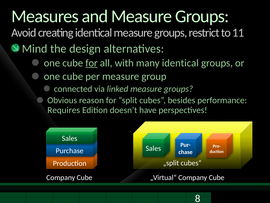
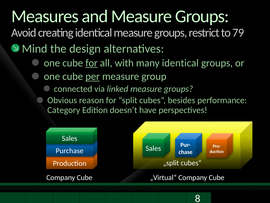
11: 11 -> 79
per underline: none -> present
Requires: Requires -> Category
